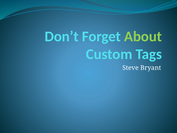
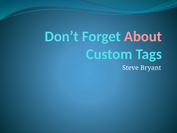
About colour: light green -> pink
